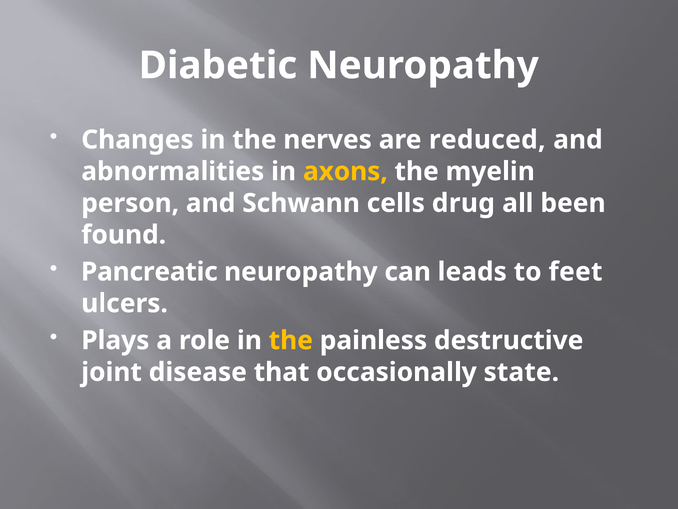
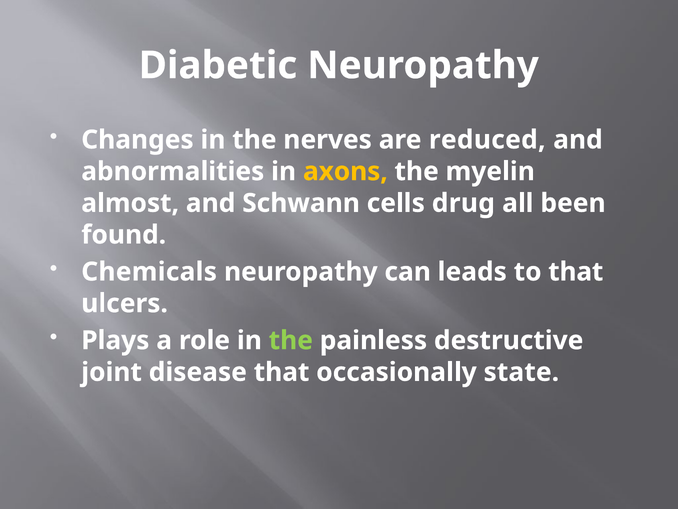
person: person -> almost
Pancreatic: Pancreatic -> Chemicals
to feet: feet -> that
the at (291, 340) colour: yellow -> light green
